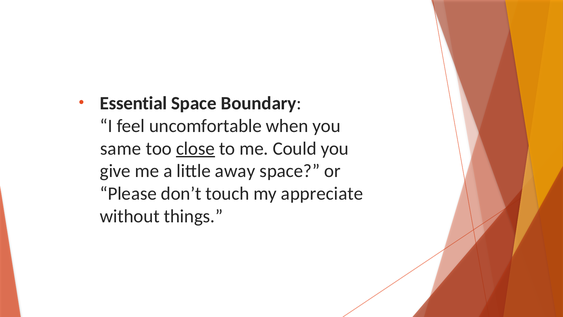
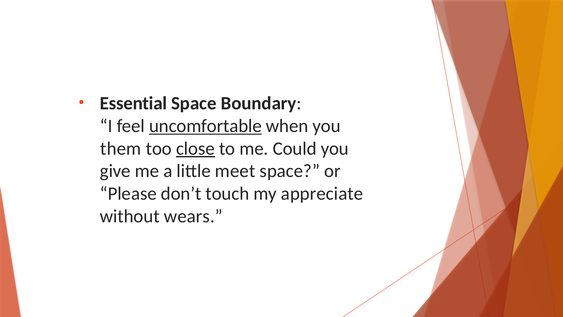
uncomfortable underline: none -> present
same: same -> them
away: away -> meet
things: things -> wears
